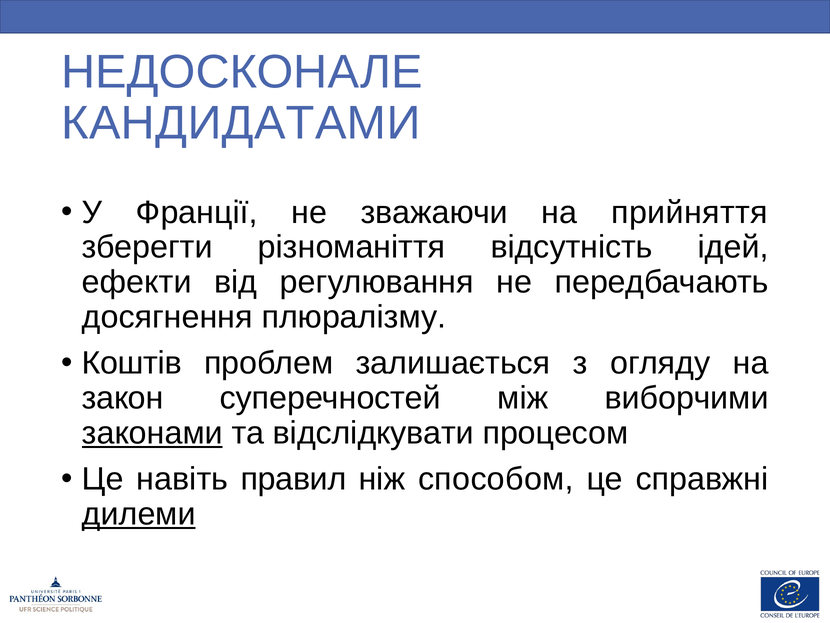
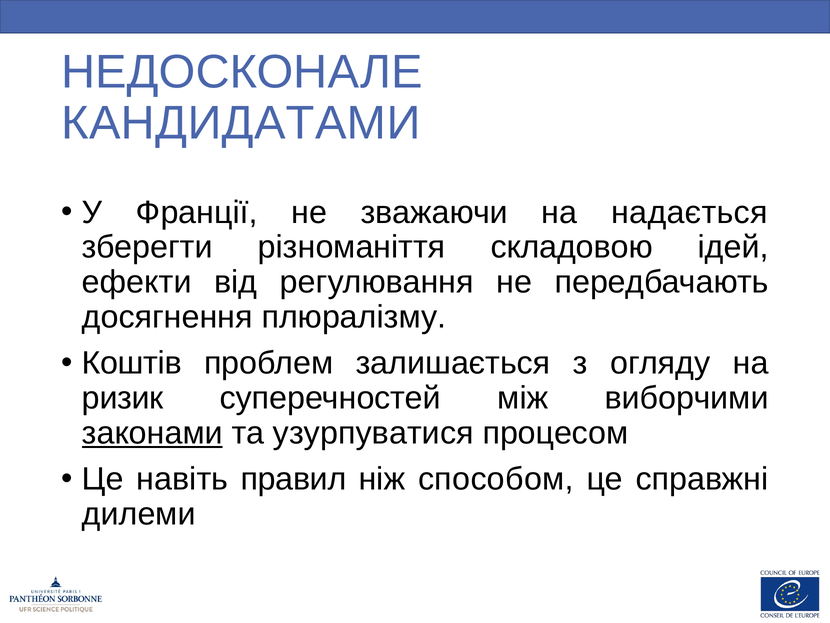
прийняття: прийняття -> надається
відсутність: відсутність -> складовою
закон: закон -> ризик
відслідкувати: відслідкувати -> узурпуватися
дилеми underline: present -> none
